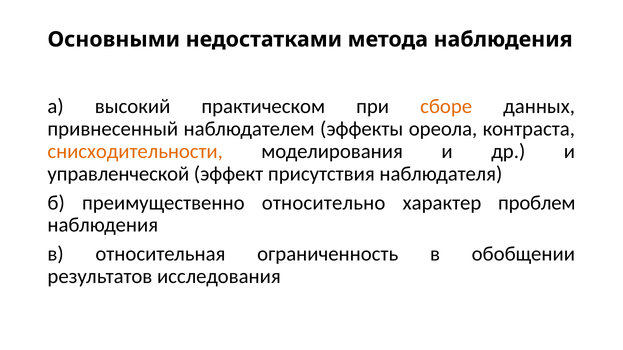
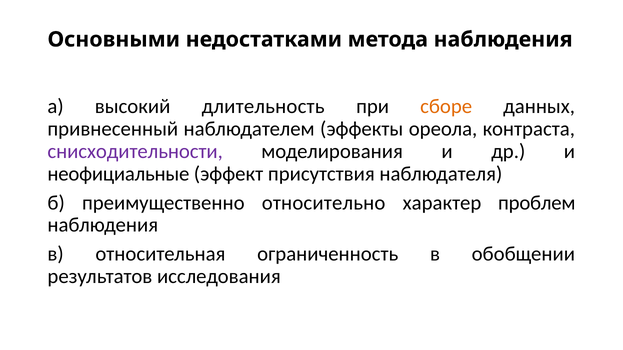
практическом: практическом -> длительность
снисходительности colour: orange -> purple
управленческой: управленческой -> неофициальные
